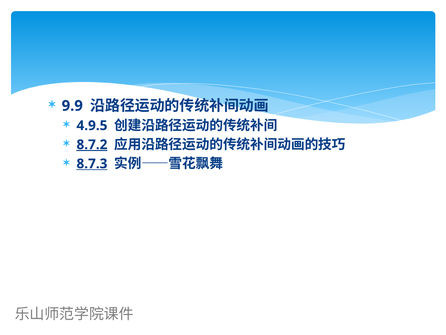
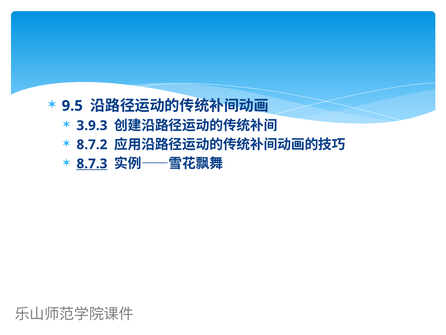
9.9: 9.9 -> 9.5
4.9.5: 4.9.5 -> 3.9.3
8.7.2 underline: present -> none
